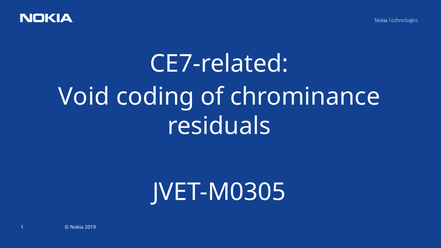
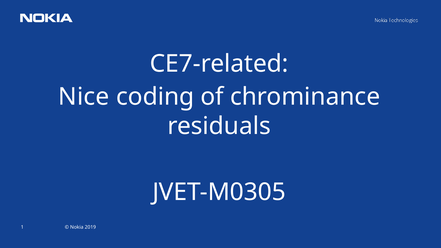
Void: Void -> Nice
